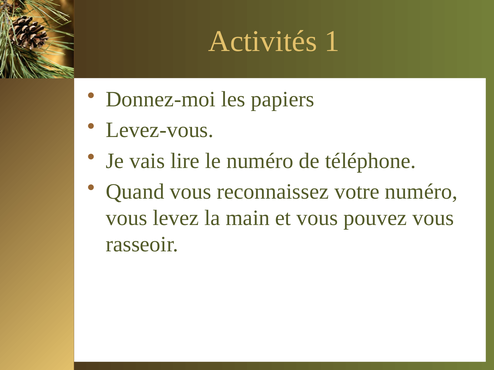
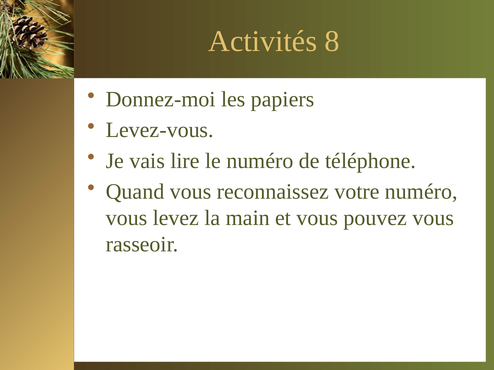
1: 1 -> 8
